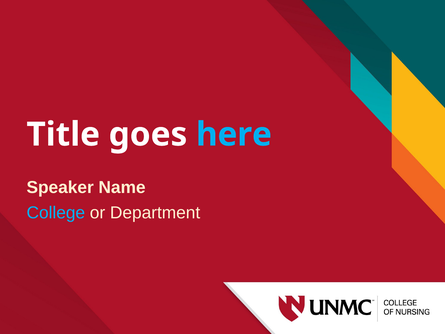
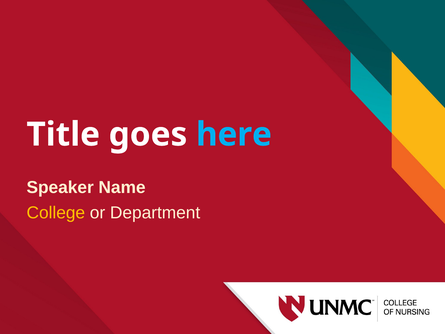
College colour: light blue -> yellow
